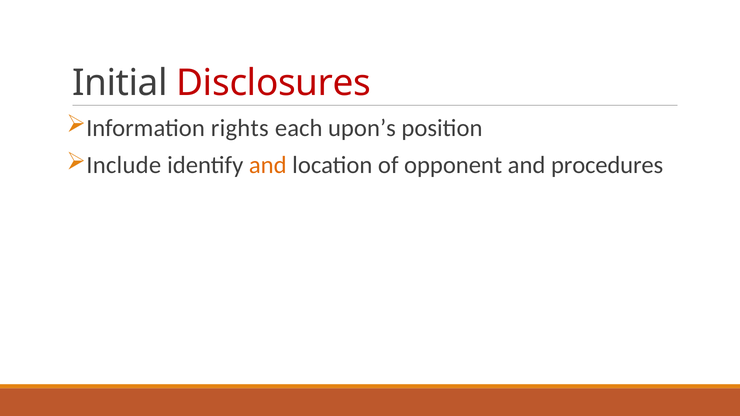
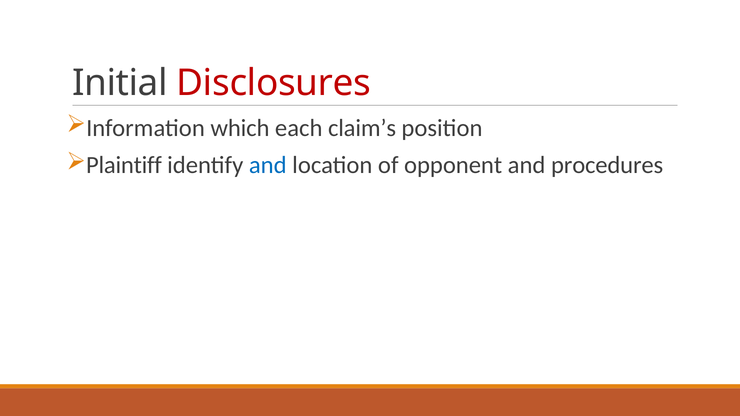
rights: rights -> which
upon’s: upon’s -> claim’s
Include: Include -> Plaintiff
and at (268, 165) colour: orange -> blue
